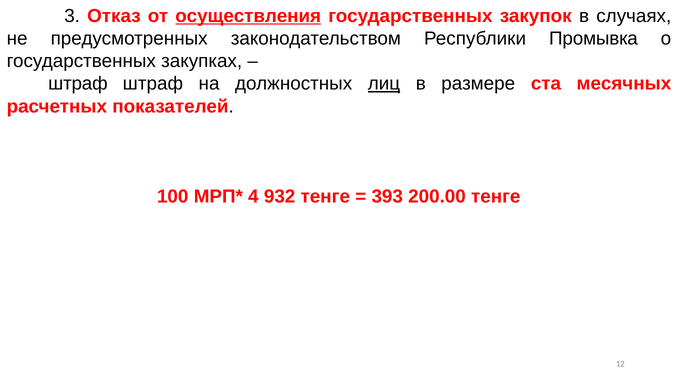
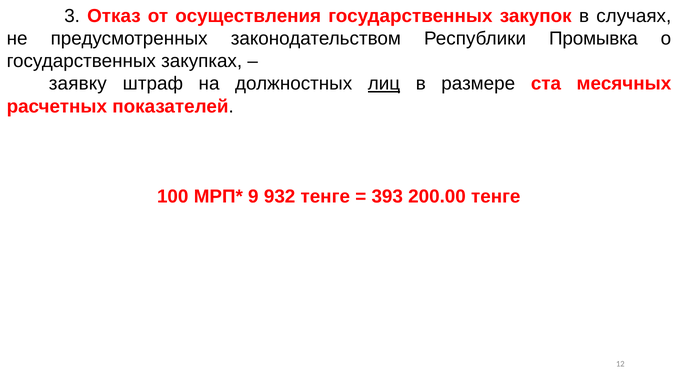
осуществления underline: present -> none
штраф at (78, 84): штраф -> заявку
4: 4 -> 9
